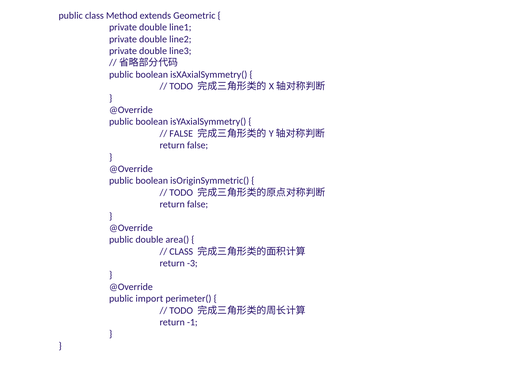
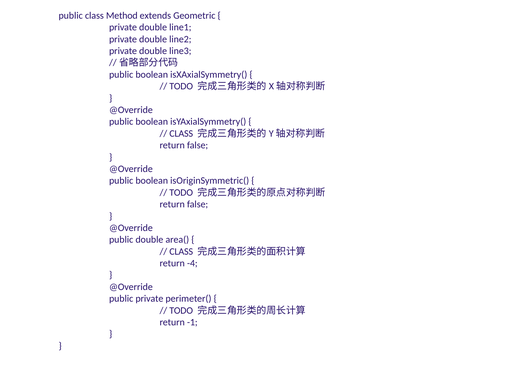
FALSE at (181, 133): FALSE -> CLASS
-3: -3 -> -4
public import: import -> private
